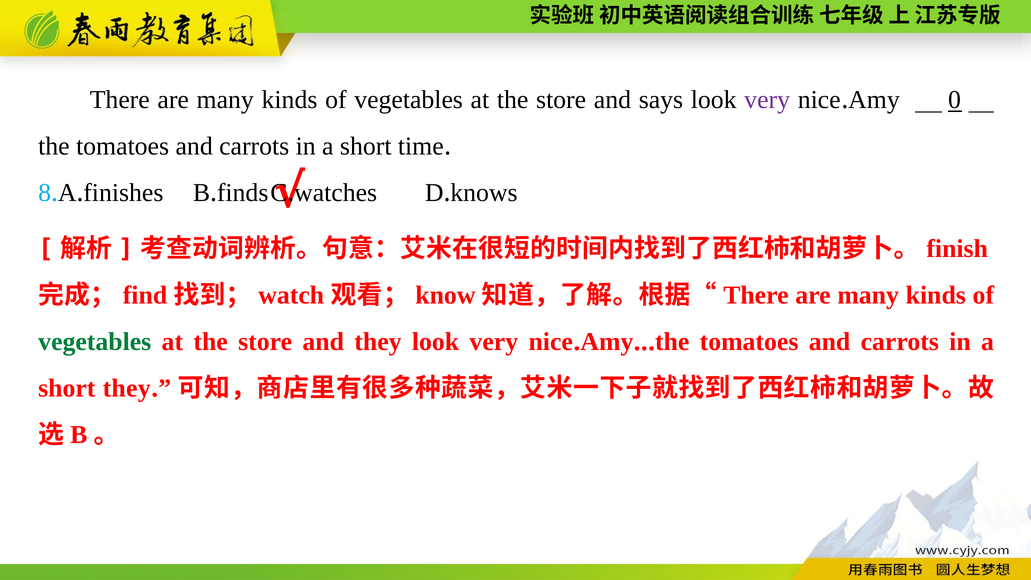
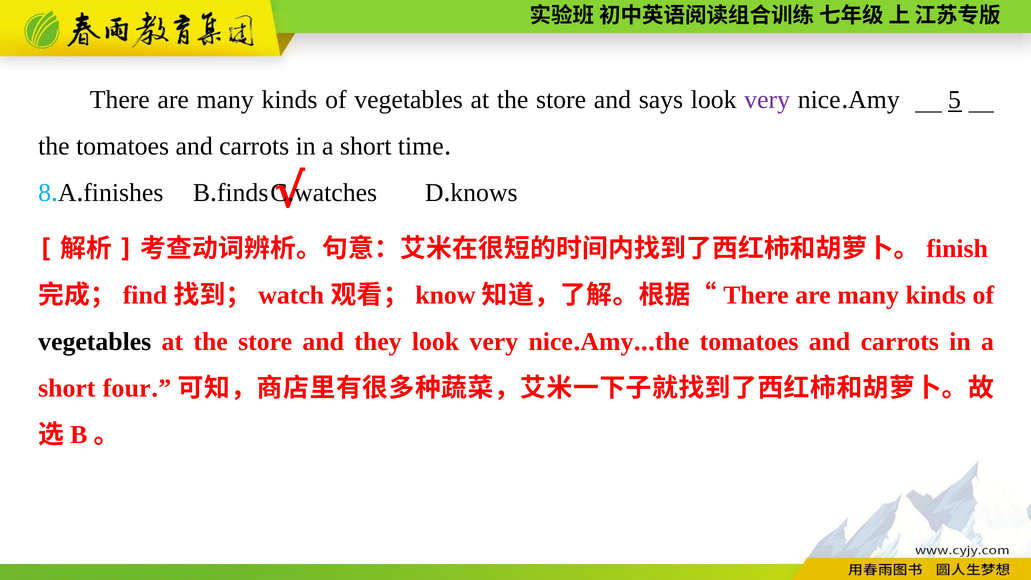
0: 0 -> 5
vegetables at (95, 342) colour: green -> black
short they: they -> four
